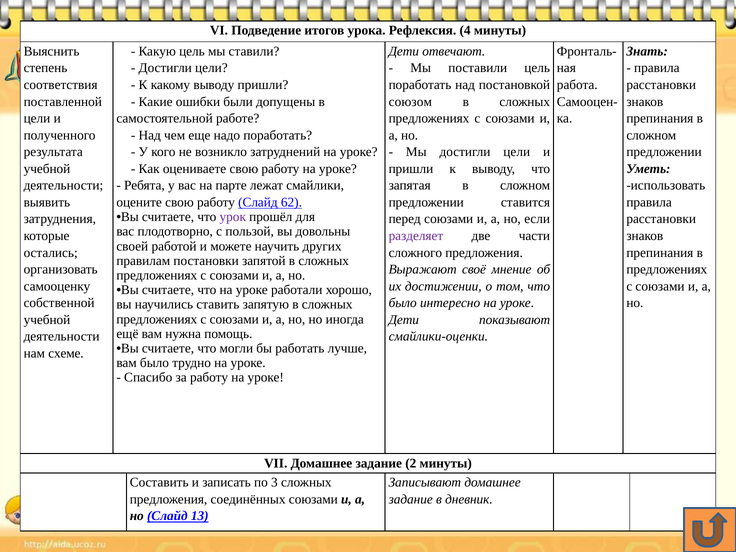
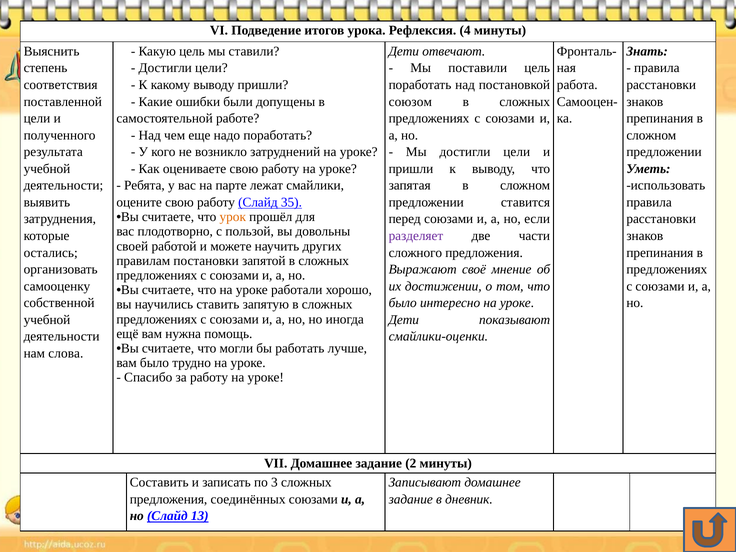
62: 62 -> 35
урок colour: purple -> orange
схеме: схеме -> слова
